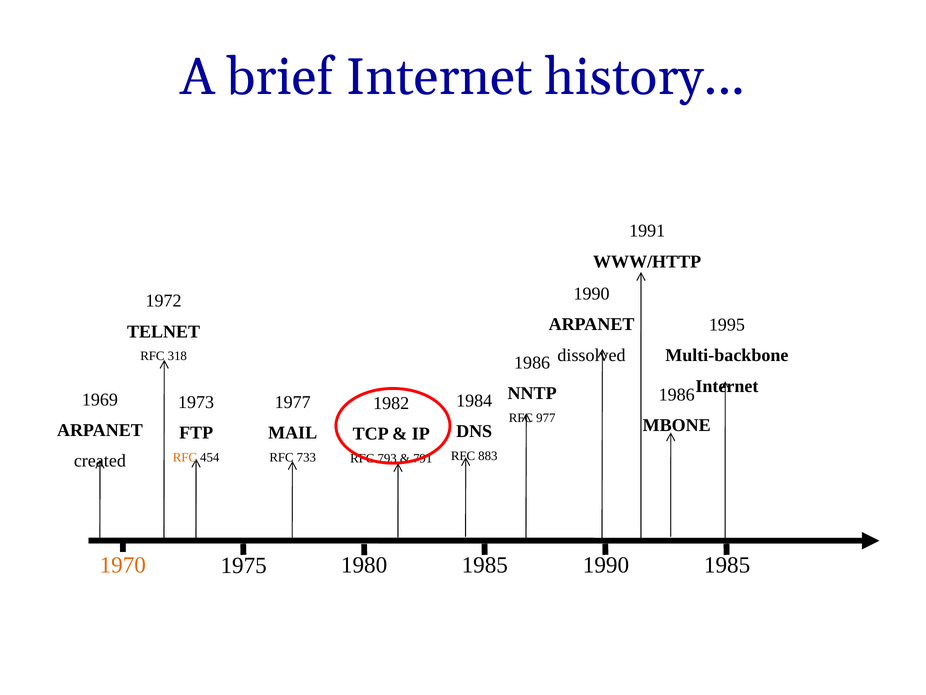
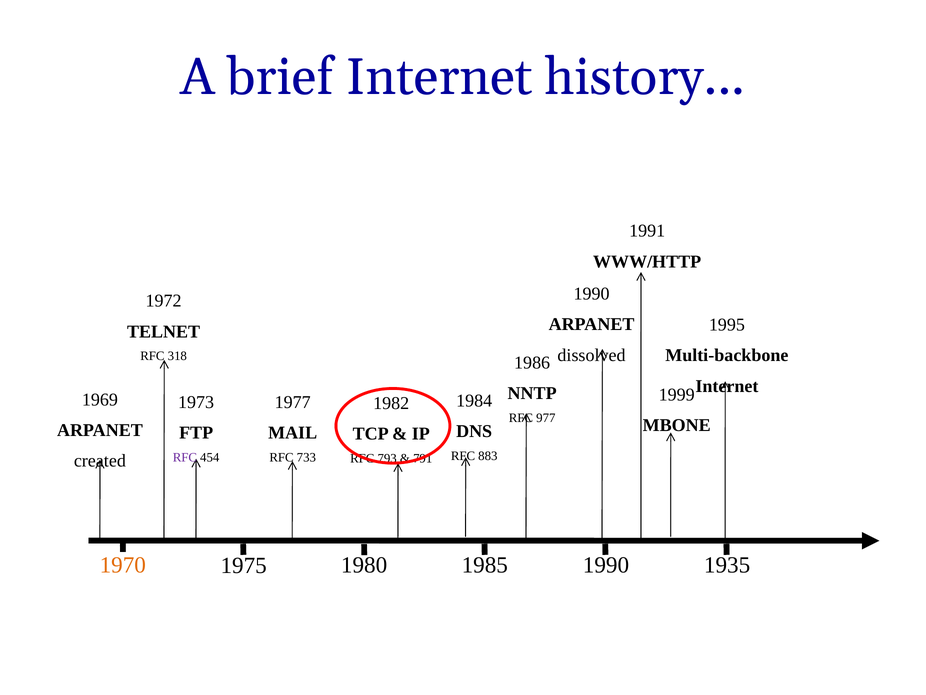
1986 at (677, 394): 1986 -> 1999
RFC at (185, 457) colour: orange -> purple
1990 1985: 1985 -> 1935
